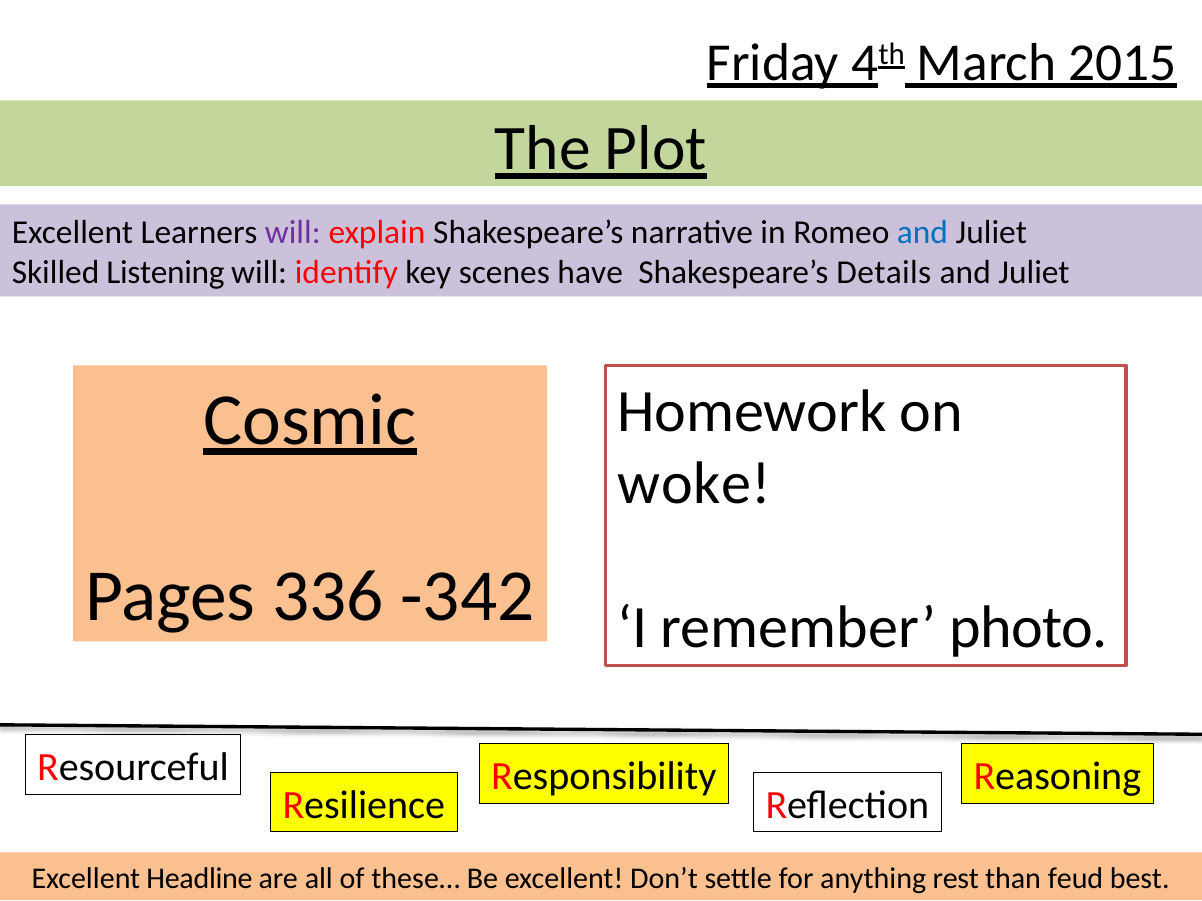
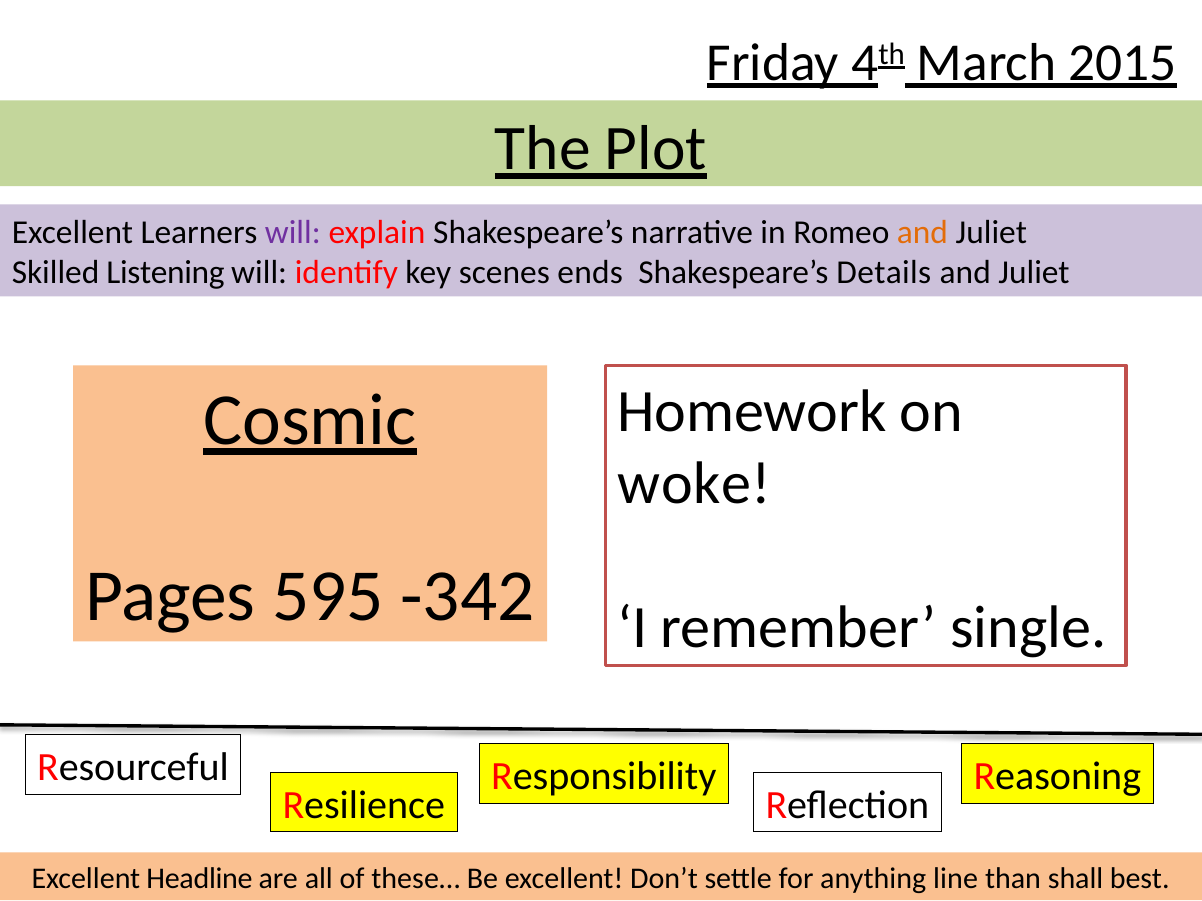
and at (922, 233) colour: blue -> orange
have: have -> ends
336: 336 -> 595
photo: photo -> single
rest: rest -> line
feud: feud -> shall
